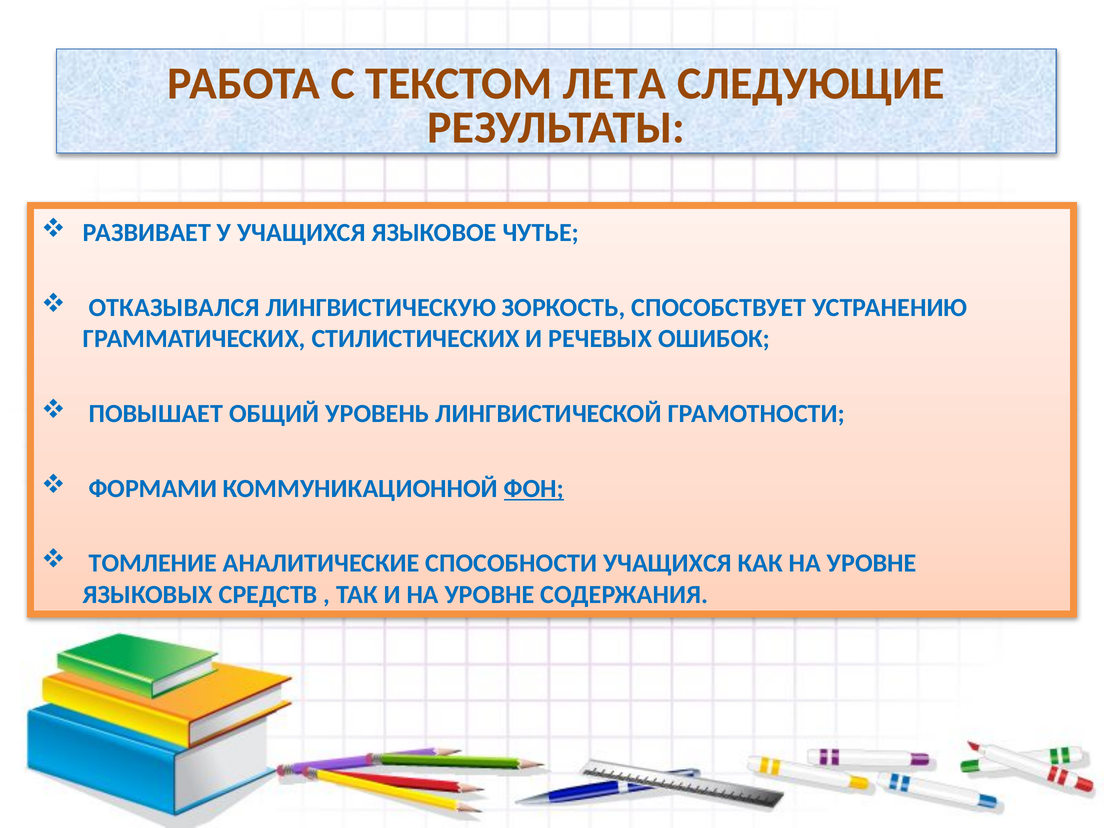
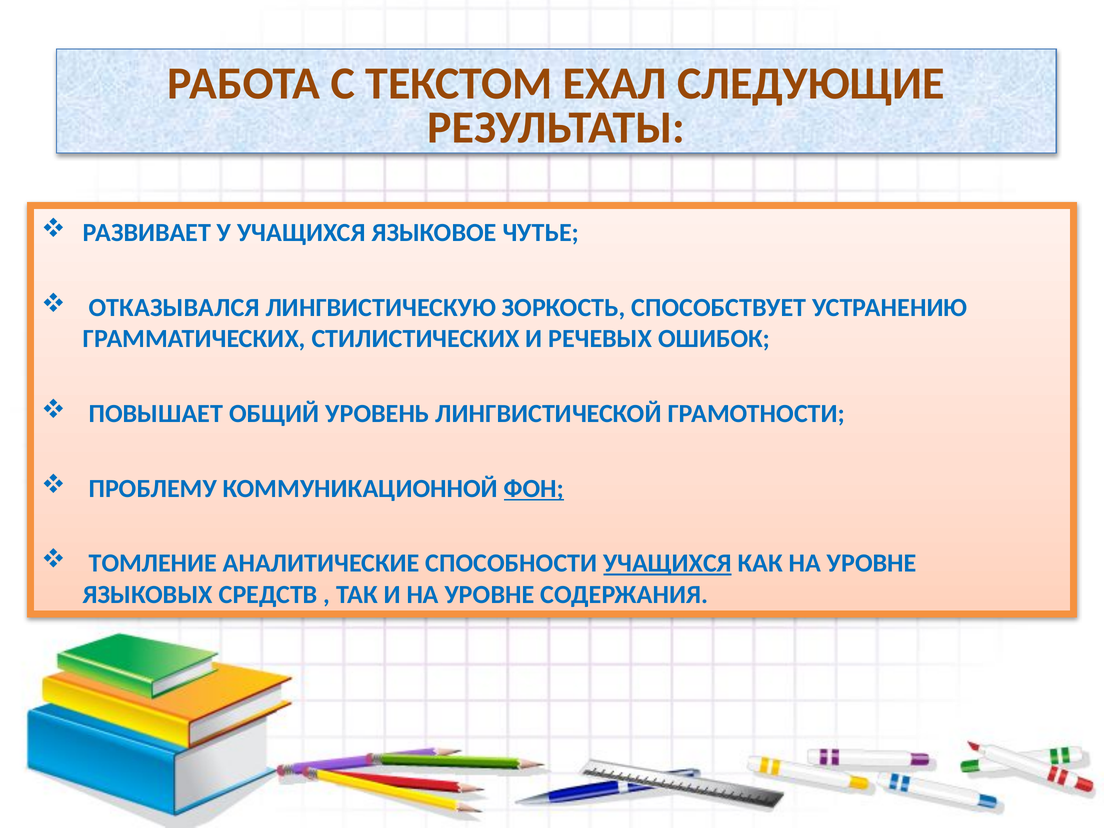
ЛЕТА: ЛЕТА -> ЕХАЛ
ФОРМАМИ: ФОРМАМИ -> ПРОБЛЕМУ
УЧАЩИХСЯ at (668, 563) underline: none -> present
